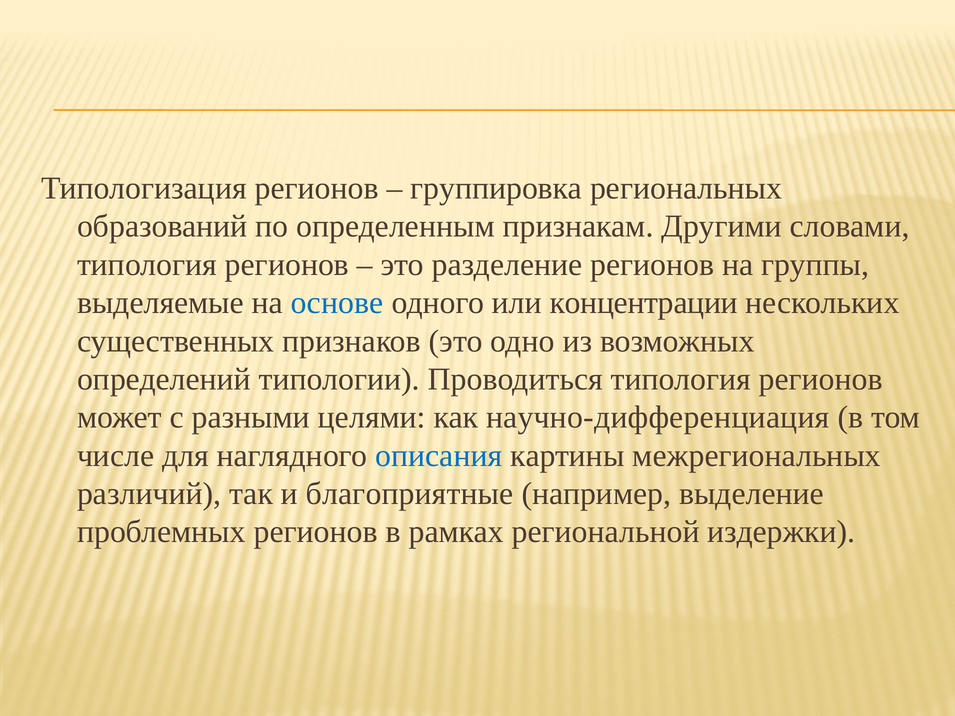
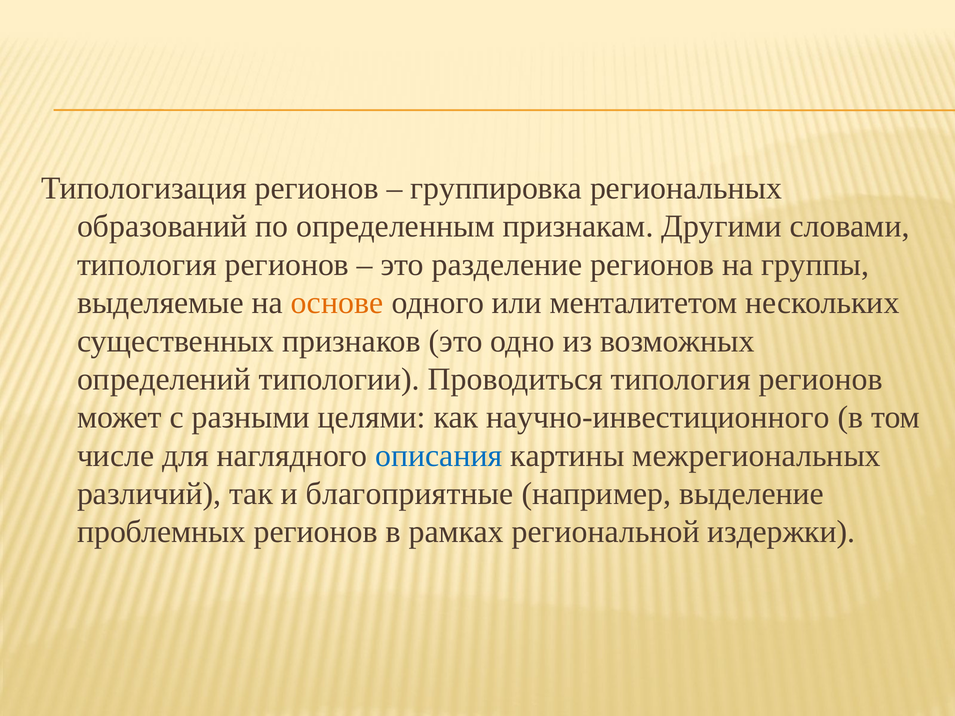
основе colour: blue -> orange
концентрации: концентрации -> менталитетом
научно-дифференциация: научно-дифференциация -> научно-инвестиционного
